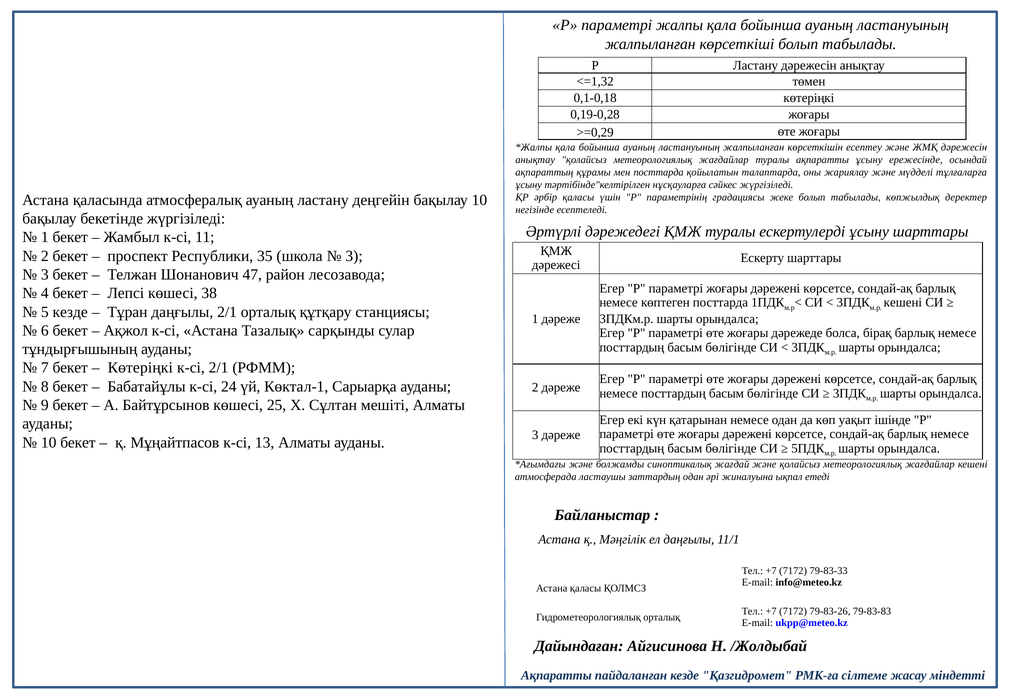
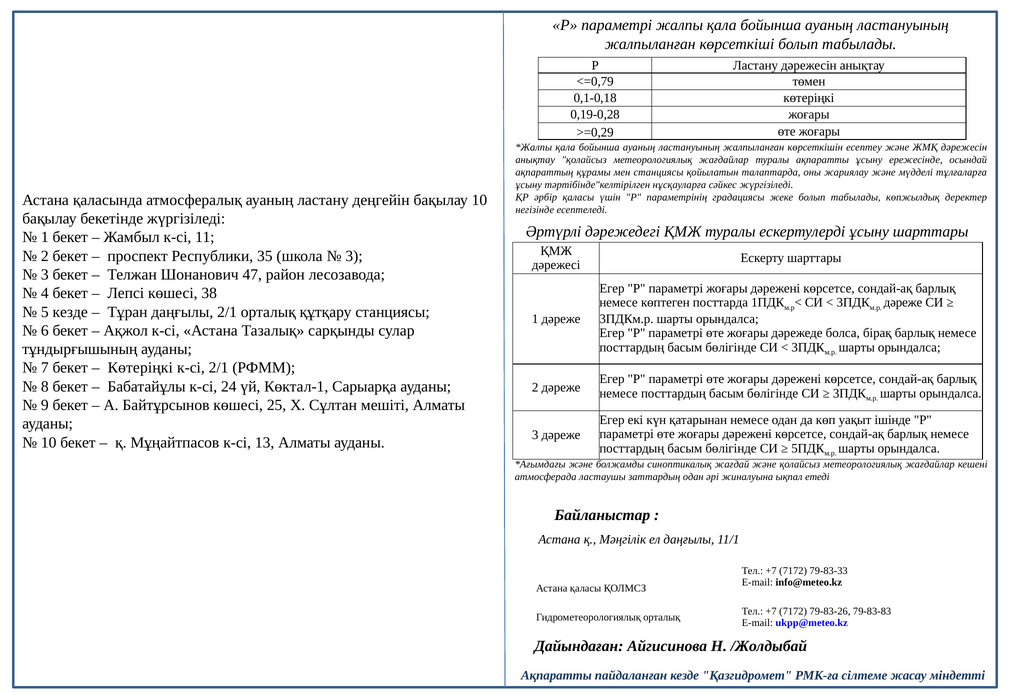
<=1,32: <=1,32 -> <=0,79
мен посттарда: посттарда -> станциясы
кешені at (903, 303): кешені -> дәреже
